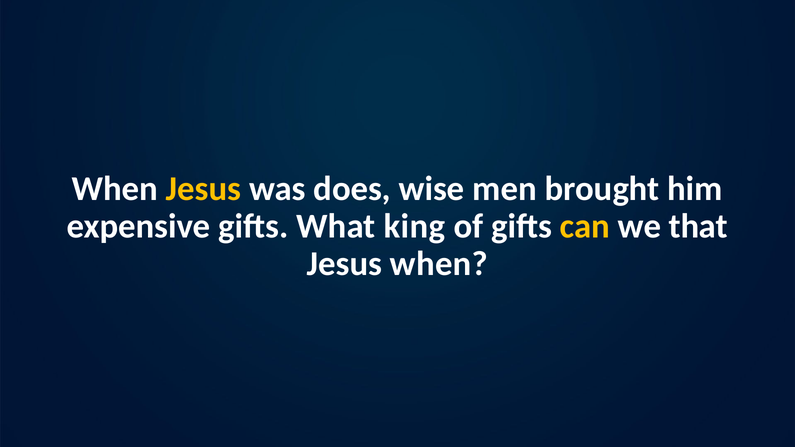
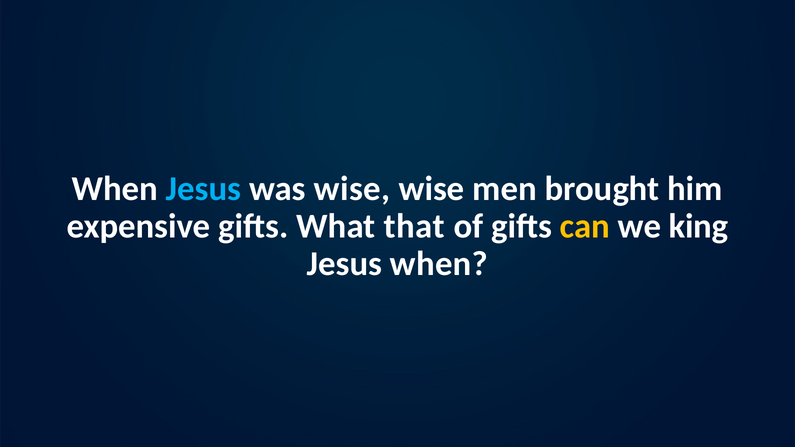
Jesus at (204, 189) colour: yellow -> light blue
was does: does -> wise
king: king -> that
that: that -> king
